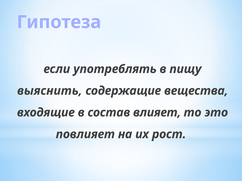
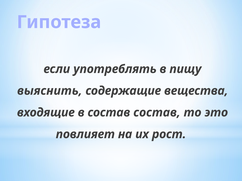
состав влияет: влияет -> состав
